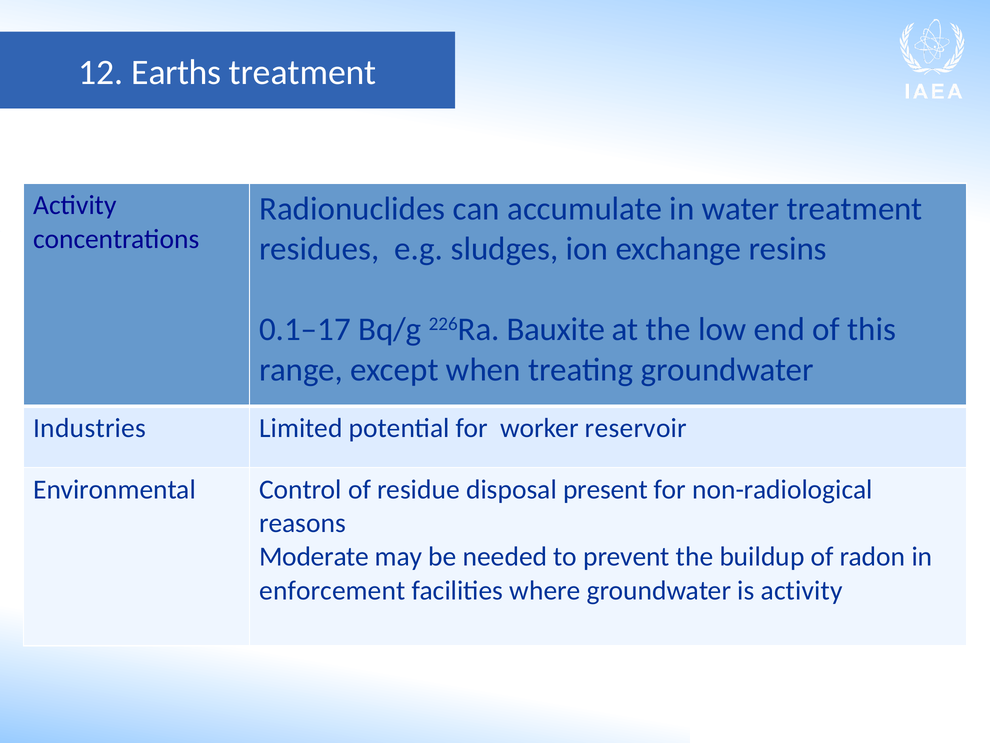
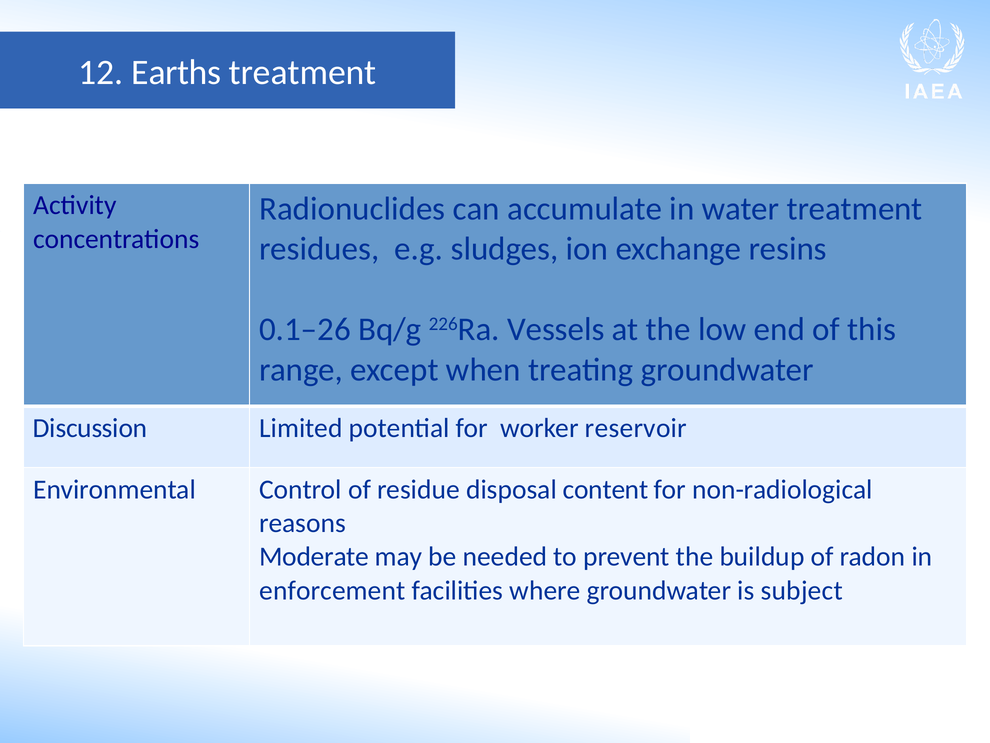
0.1–17: 0.1–17 -> 0.1–26
Bauxite: Bauxite -> Vessels
Industries: Industries -> Discussion
present: present -> content
is activity: activity -> subject
